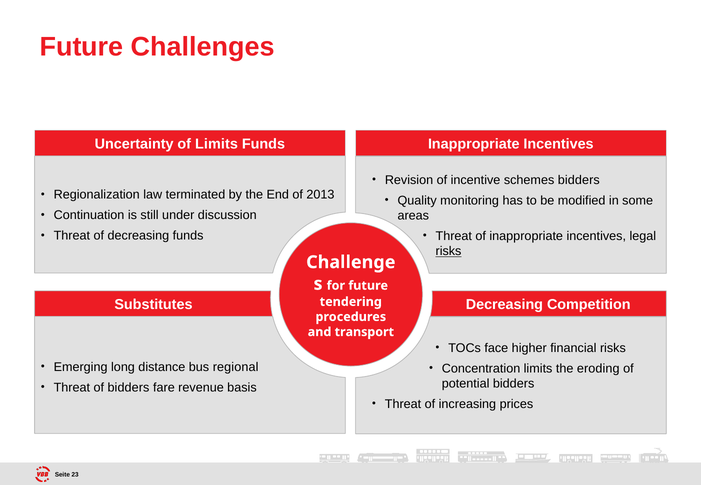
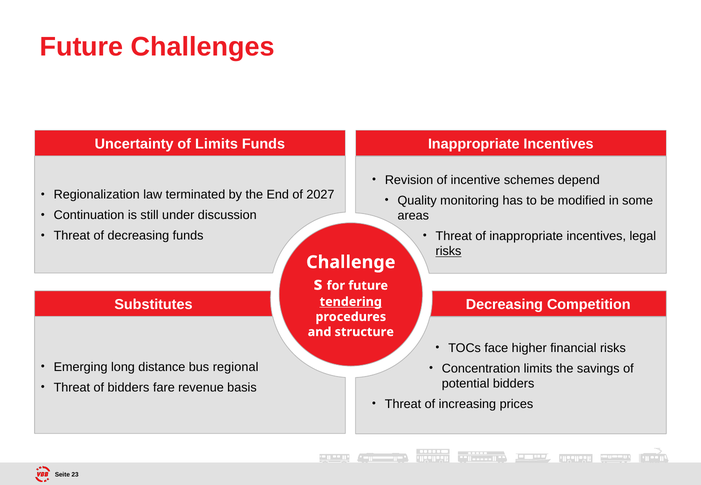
schemes bidders: bidders -> depend
2013: 2013 -> 2027
tendering underline: none -> present
transport: transport -> structure
eroding: eroding -> savings
